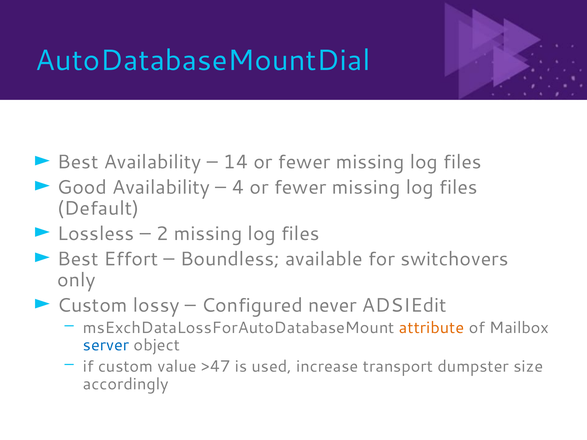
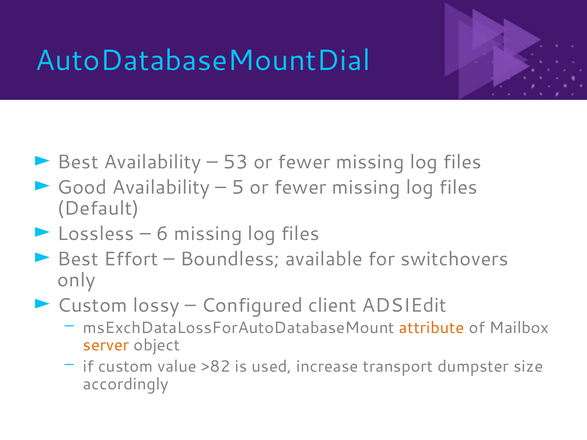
14: 14 -> 53
4: 4 -> 5
2: 2 -> 6
never: never -> client
server colour: blue -> orange
>47: >47 -> >82
